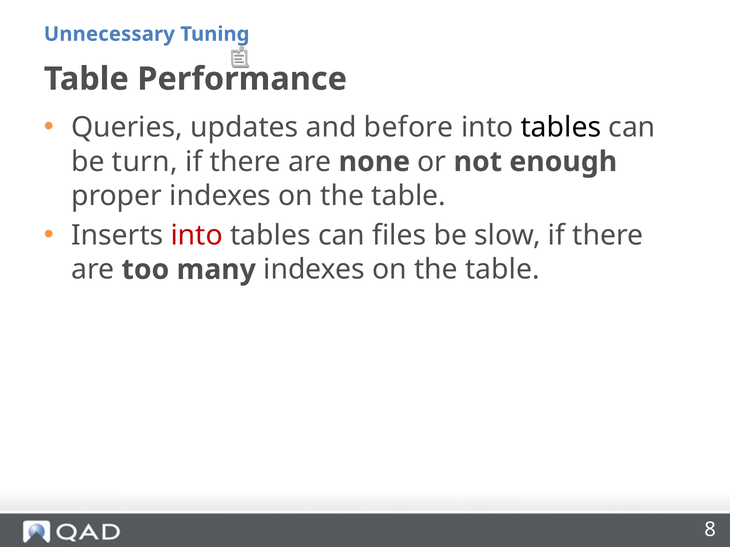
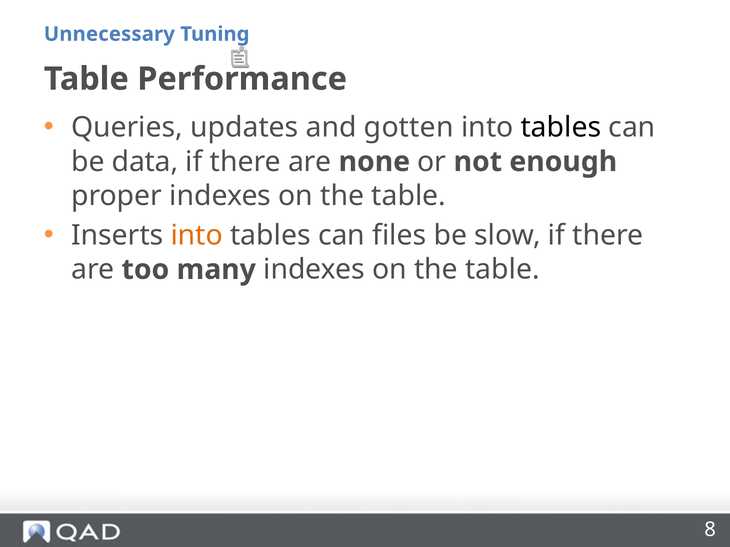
before: before -> gotten
turn: turn -> data
into at (197, 236) colour: red -> orange
